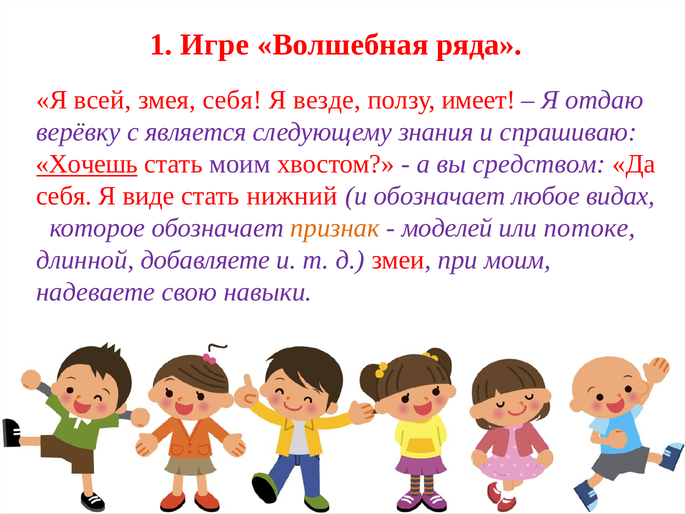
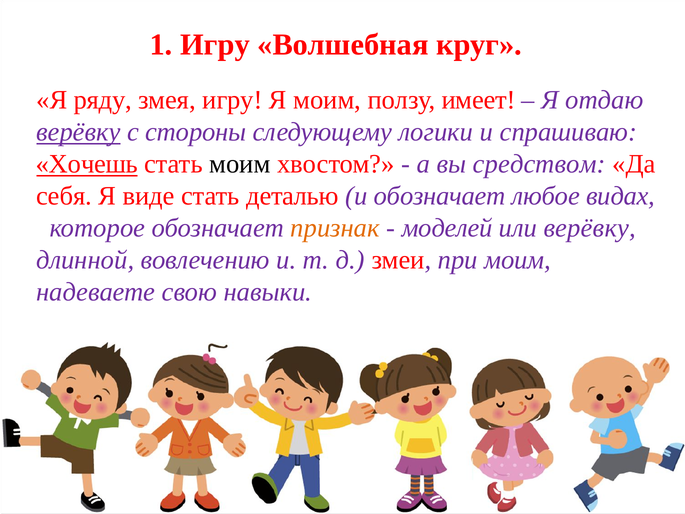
1 Игре: Игре -> Игру
ряда: ряда -> круг
всей: всей -> ряду
змея себя: себя -> игру
Я везде: везде -> моим
верёвку at (78, 132) underline: none -> present
является: является -> стороны
знания: знания -> логики
моим at (240, 164) colour: purple -> black
нижний: нижний -> деталью
или потоке: потоке -> верёвку
добавляете: добавляете -> вовлечению
